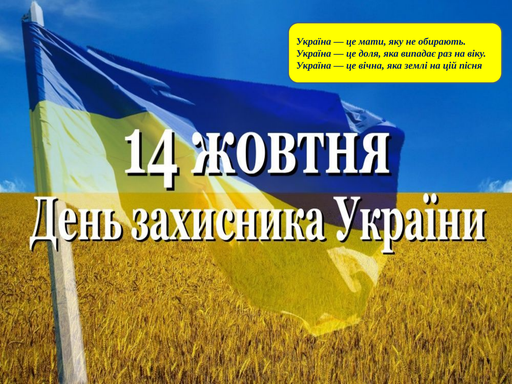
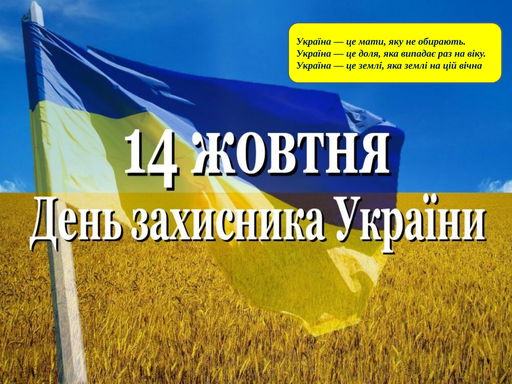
це вічна: вічна -> землі
пісня: пісня -> вічна
